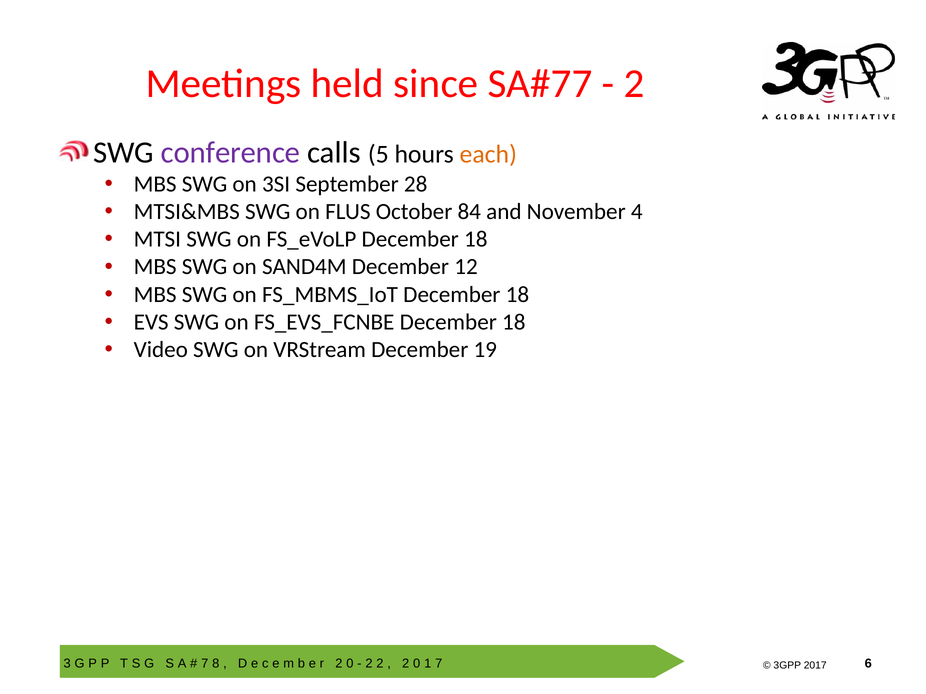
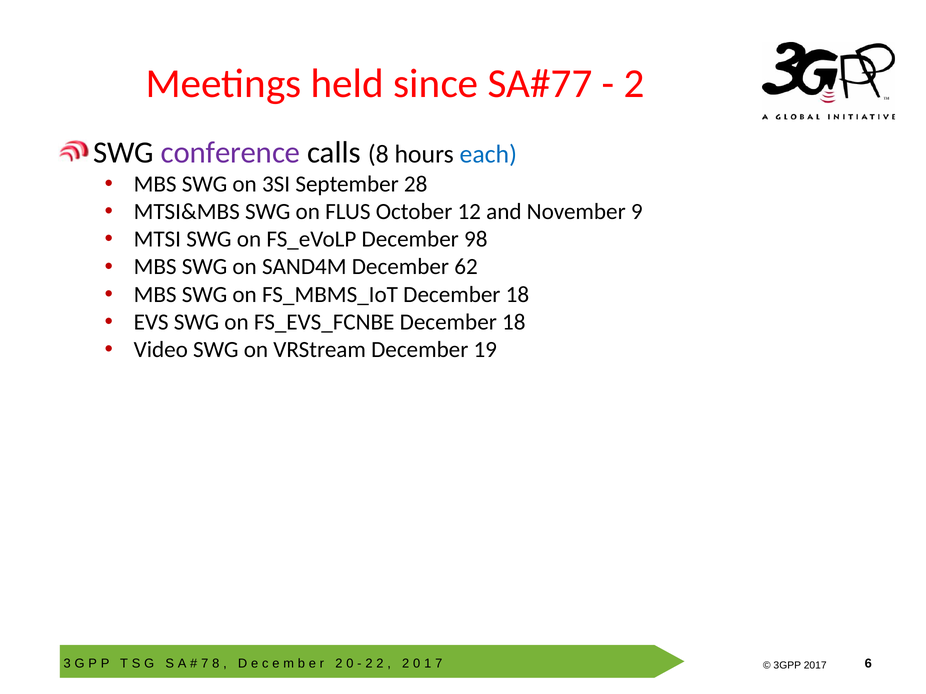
calls 5: 5 -> 8
each colour: orange -> blue
84: 84 -> 12
4: 4 -> 9
FS_eVoLP December 18: 18 -> 98
12: 12 -> 62
